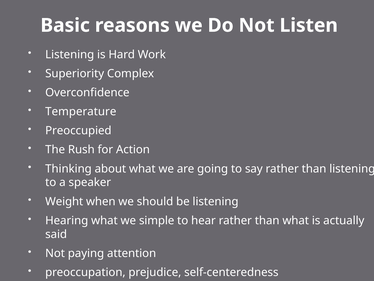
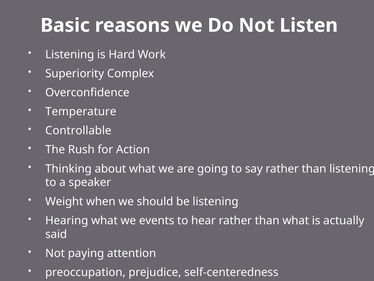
Preoccupied: Preoccupied -> Controllable
simple: simple -> events
